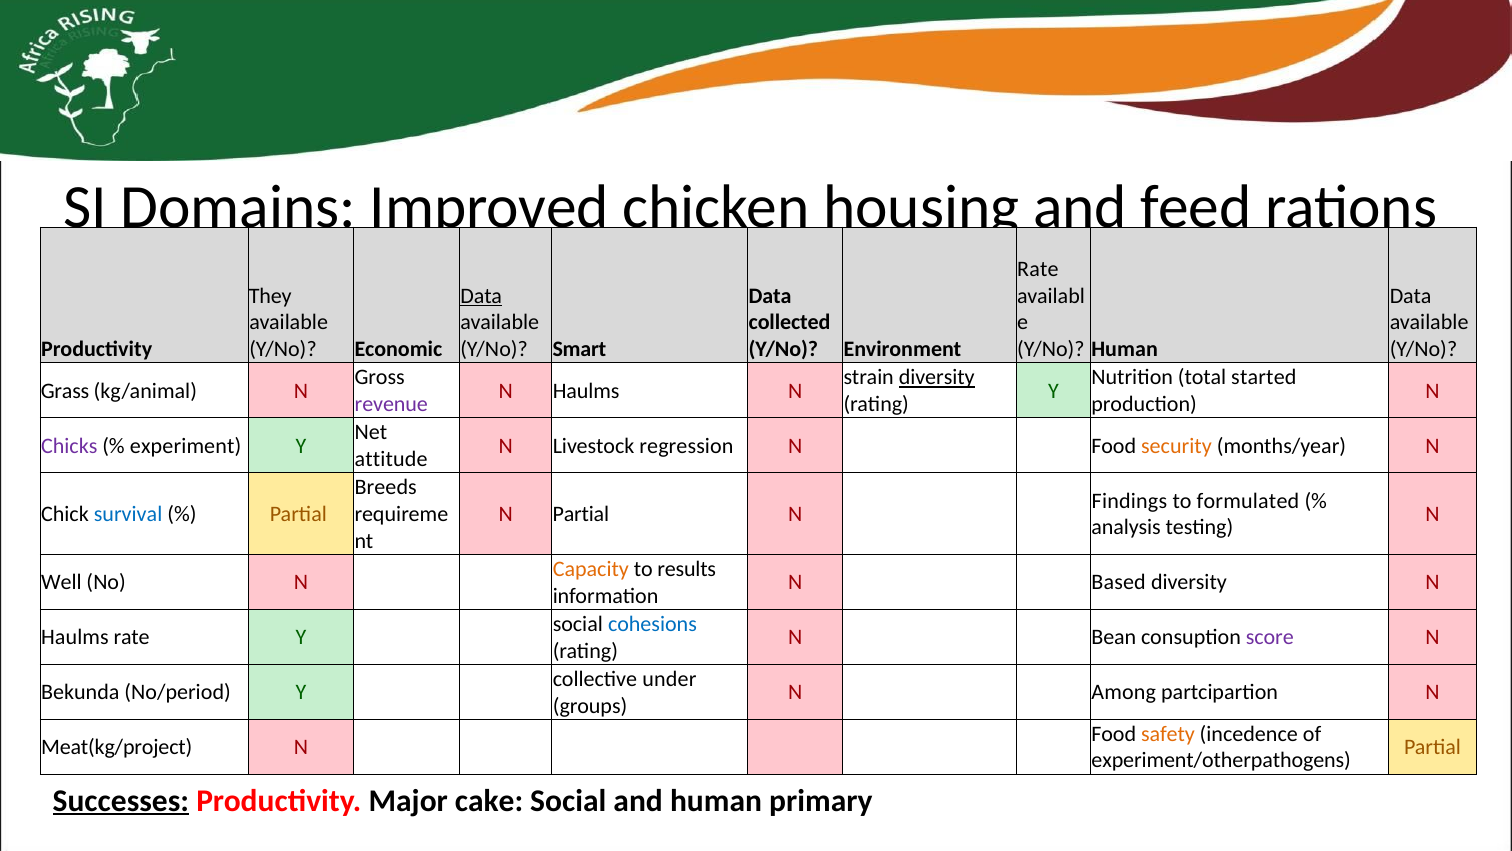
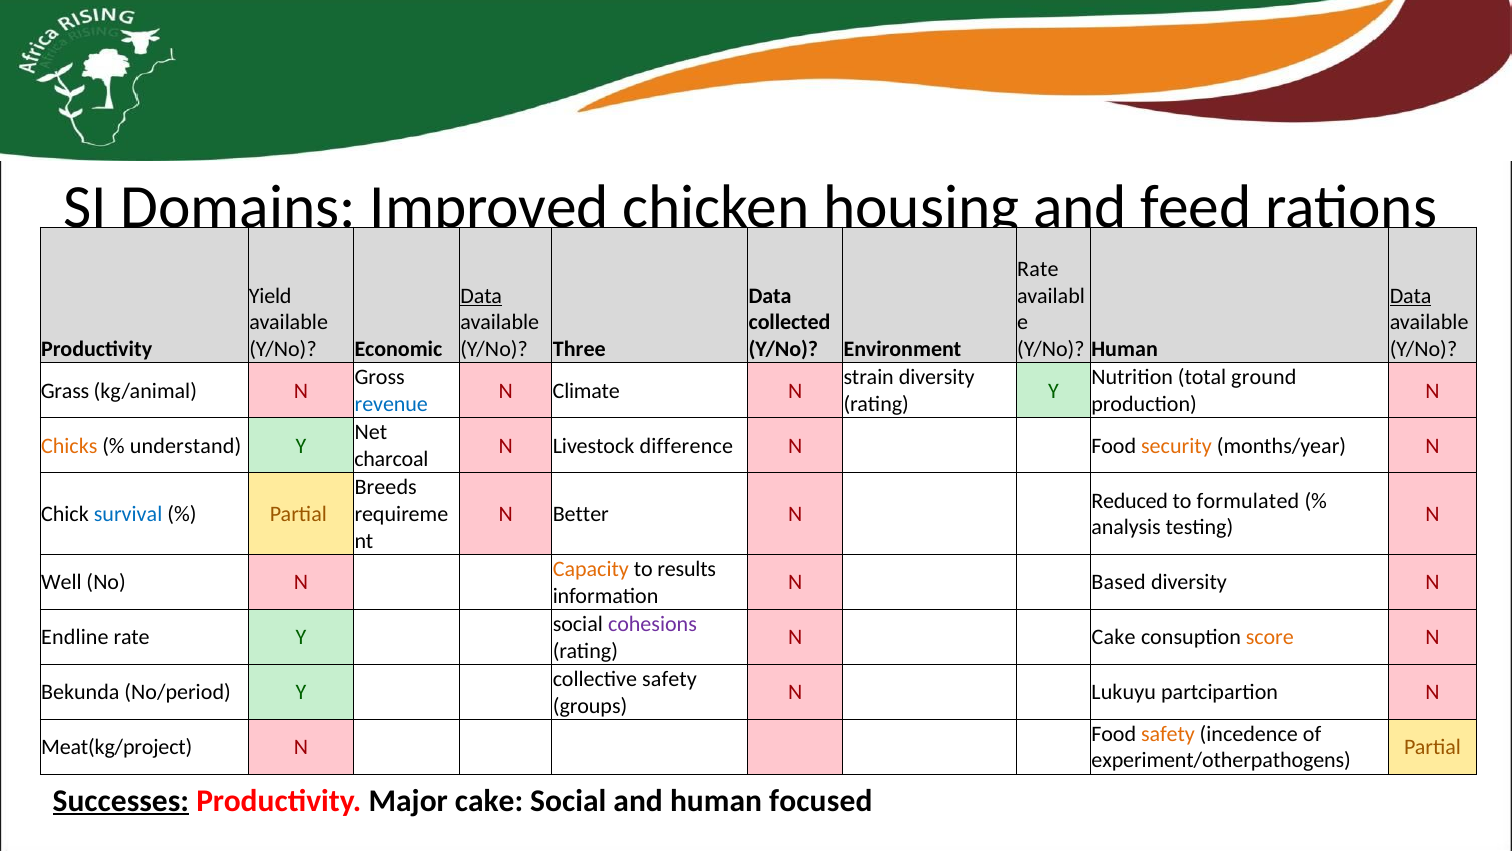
They: They -> Yield
Data at (1411, 296) underline: none -> present
Smart: Smart -> Three
diversity at (937, 377) underline: present -> none
started: started -> ground
Haulms at (586, 391): Haulms -> Climate
revenue colour: purple -> blue
Chicks colour: purple -> orange
experiment: experiment -> understand
regression: regression -> difference
attitude: attitude -> charcoal
Findings: Findings -> Reduced
N Partial: Partial -> Better
cohesions colour: blue -> purple
Haulms at (75, 637): Haulms -> Endline
N Bean: Bean -> Cake
score colour: purple -> orange
collective under: under -> safety
Among: Among -> Lukuyu
primary: primary -> focused
